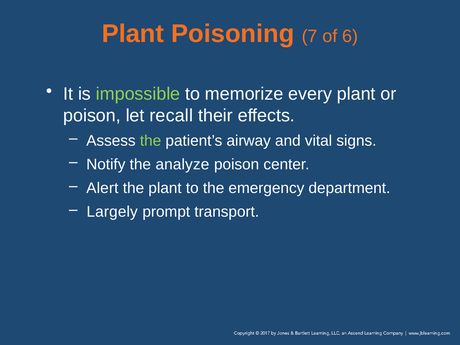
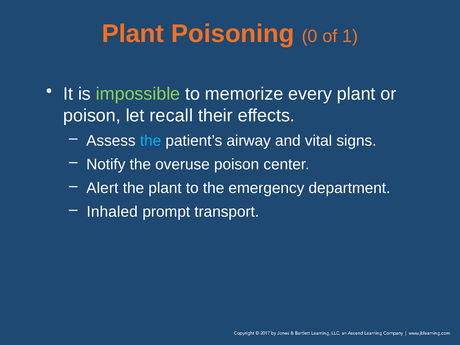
7: 7 -> 0
6: 6 -> 1
the at (151, 141) colour: light green -> light blue
analyze: analyze -> overuse
Largely: Largely -> Inhaled
